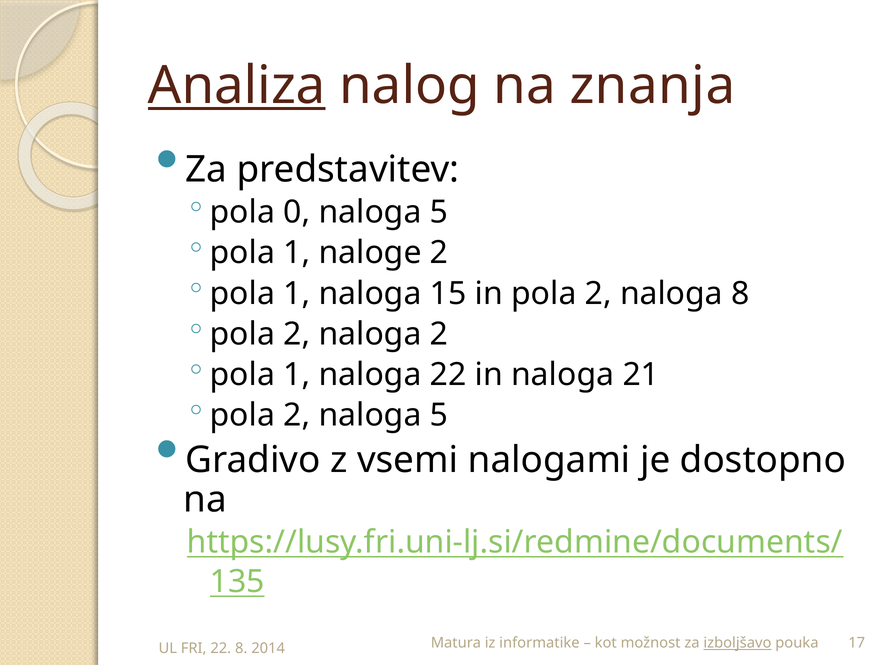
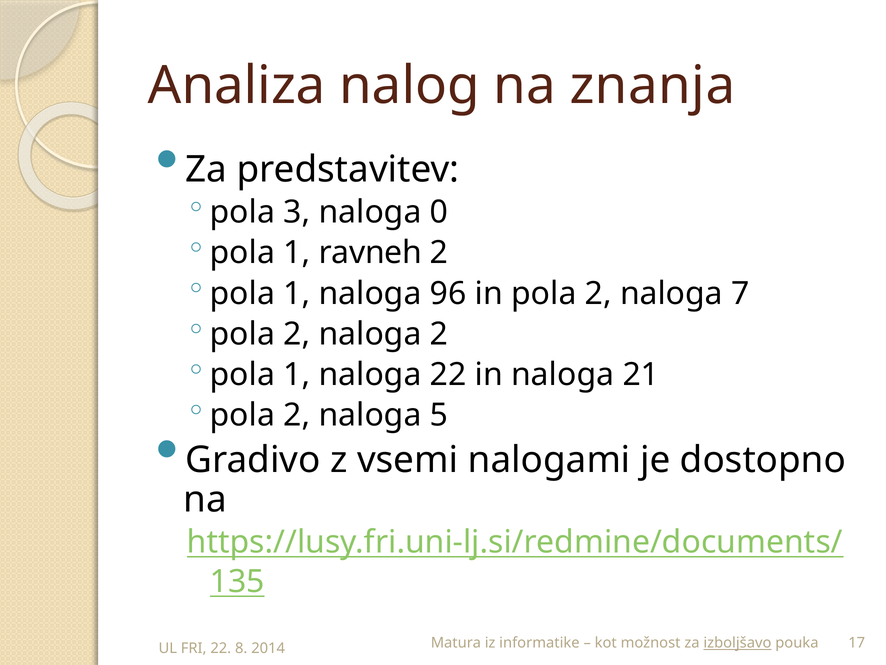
Analiza underline: present -> none
0: 0 -> 3
5 at (439, 212): 5 -> 0
naloge: naloge -> ravneh
15: 15 -> 96
naloga 8: 8 -> 7
